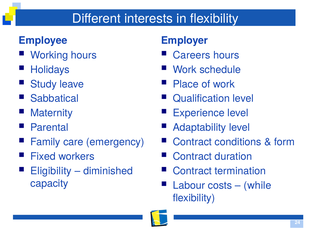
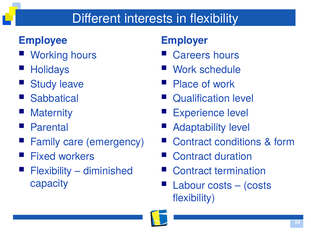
Eligibility at (51, 171): Eligibility -> Flexibility
while at (258, 186): while -> costs
